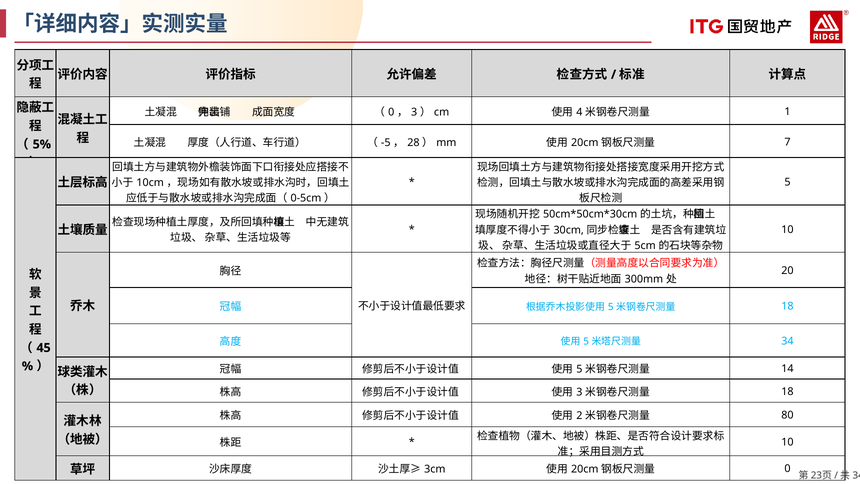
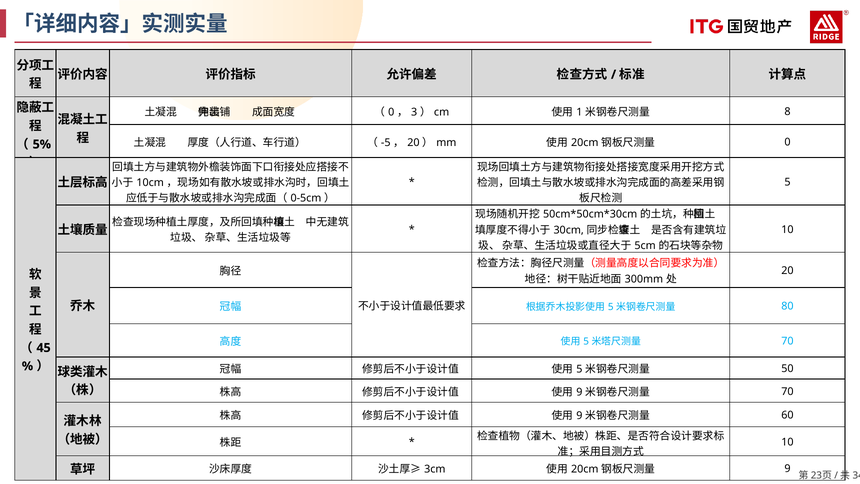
4: 4 -> 1
1: 1 -> 8
28 at (413, 142): 28 -> 20
7 at (787, 142): 7 -> 0
18 at (787, 306): 18 -> 80
34 at (787, 341): 34 -> 70
14: 14 -> 50
3 at (579, 392): 3 -> 9
18 at (787, 391): 18 -> 70
2 at (579, 416): 2 -> 9
80: 80 -> 60
0 at (787, 469): 0 -> 9
